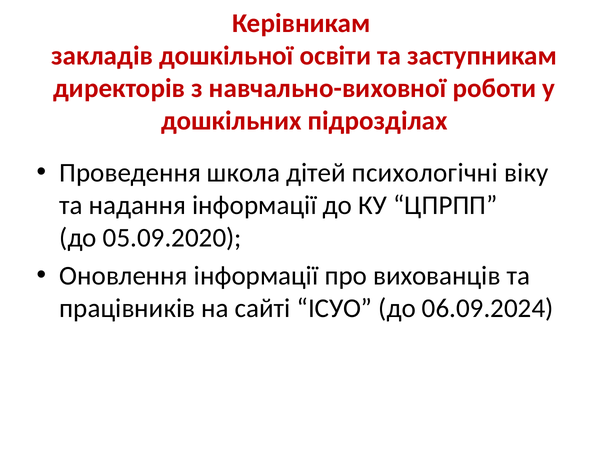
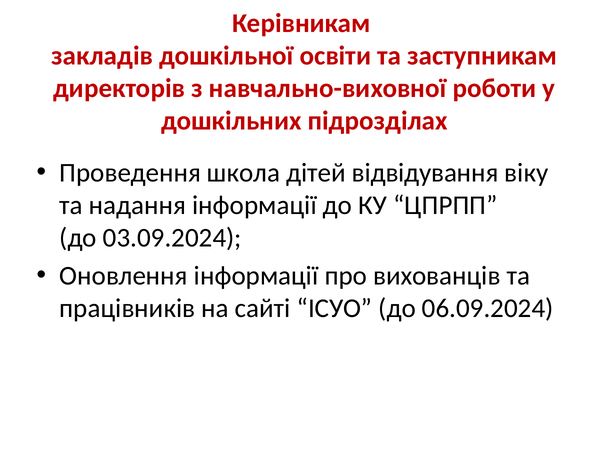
психологічні: психологічні -> відвідування
05.09.2020: 05.09.2020 -> 03.09.2024
